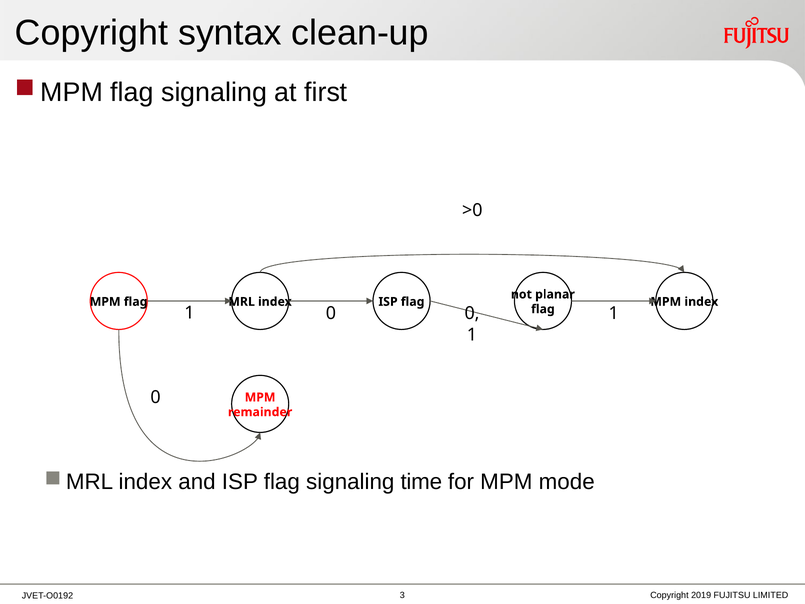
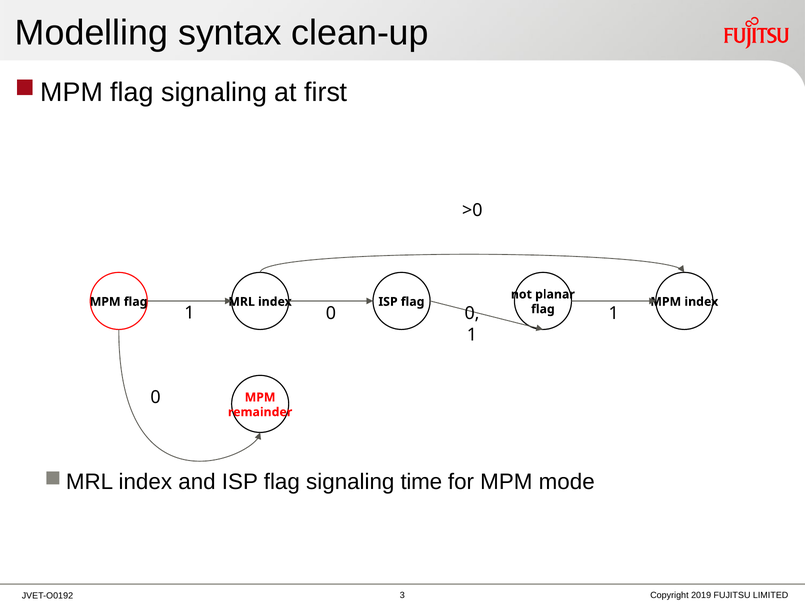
Copyright at (92, 33): Copyright -> Modelling
